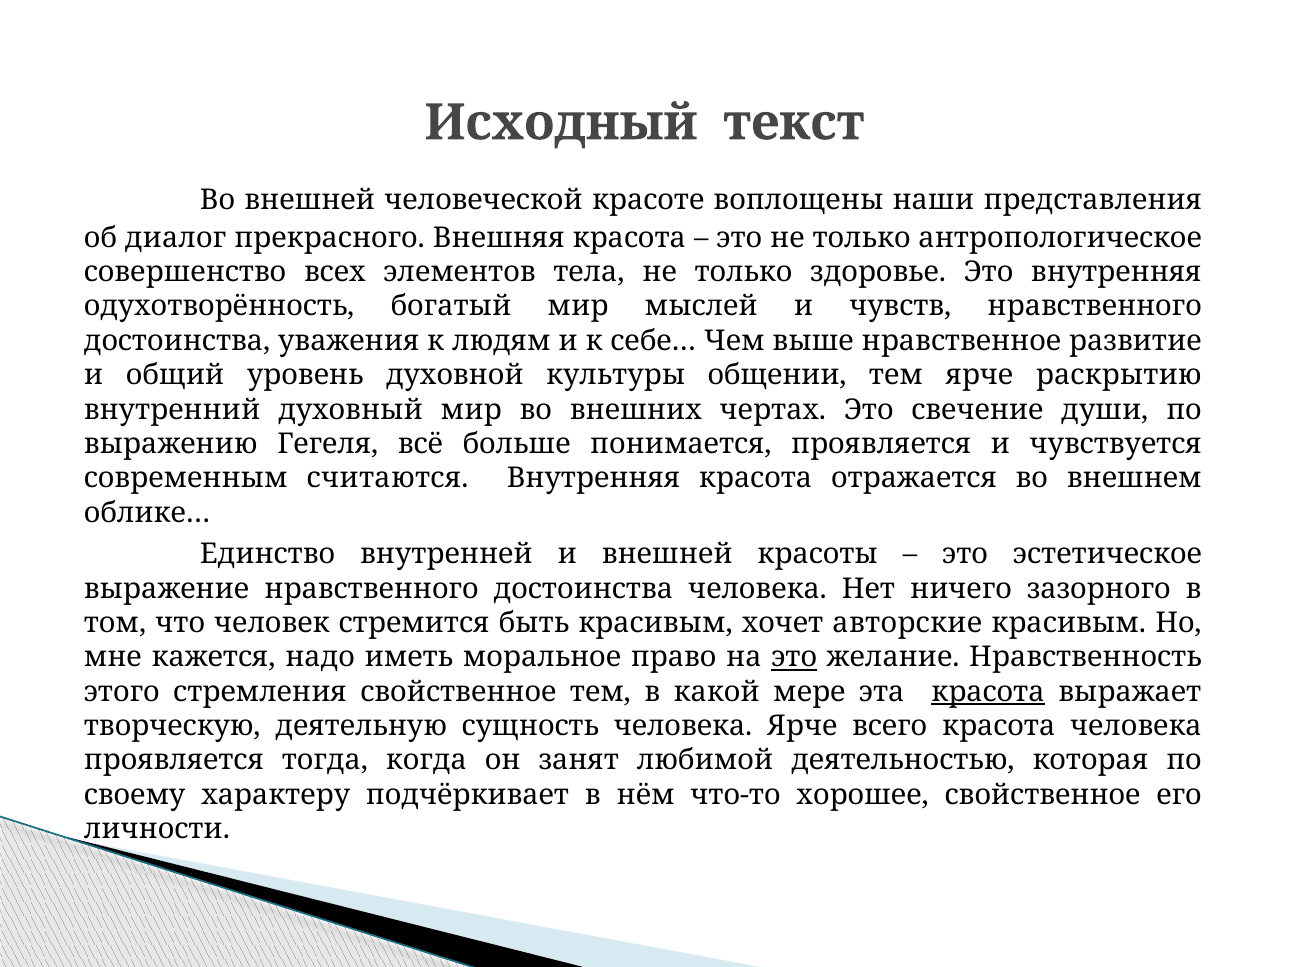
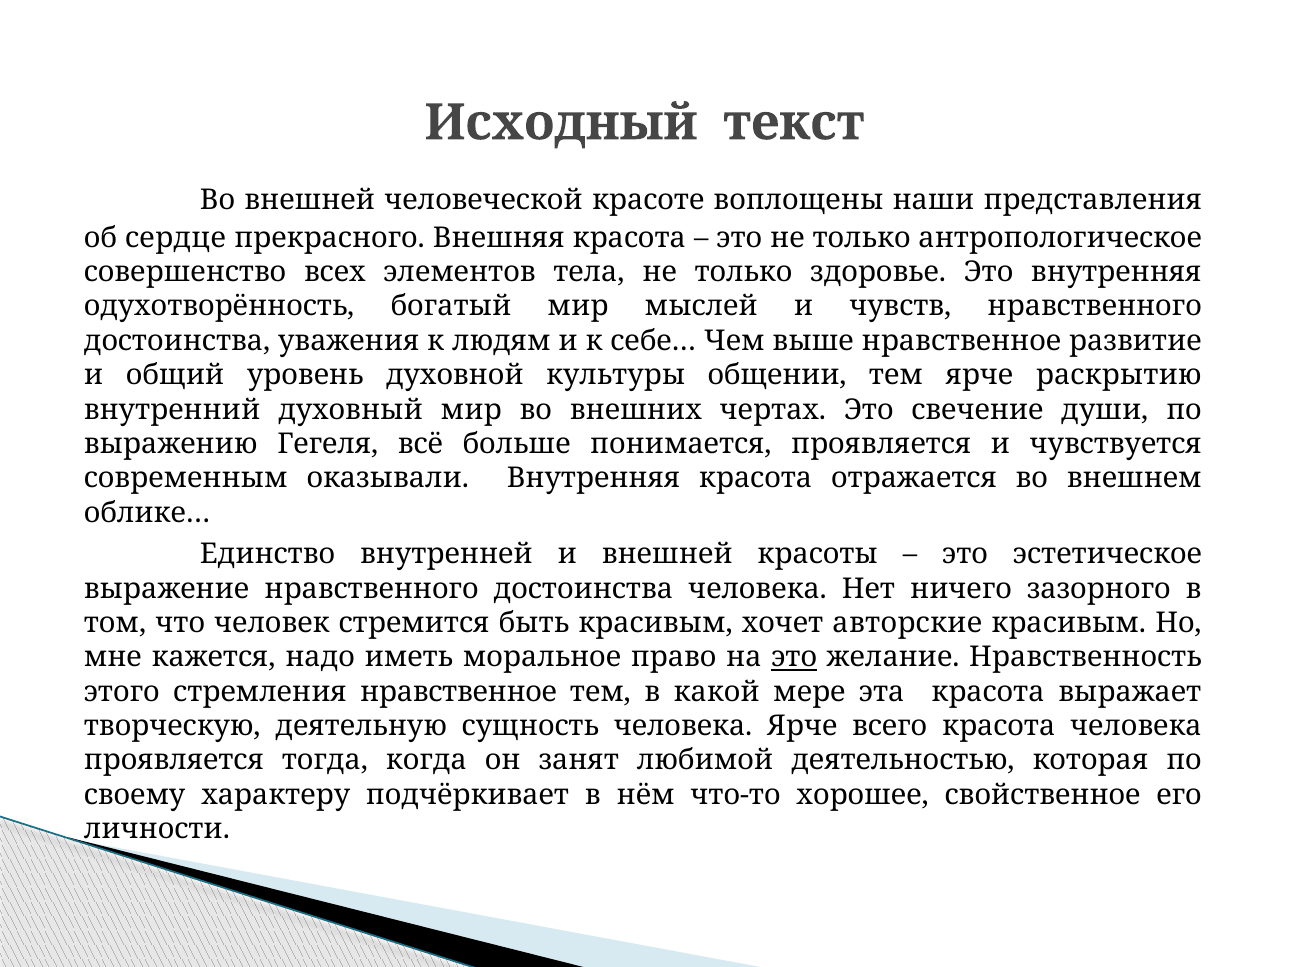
диалог: диалог -> сердце
считаются: считаются -> оказывали
стремления свойственное: свойственное -> нравственное
красота at (988, 692) underline: present -> none
